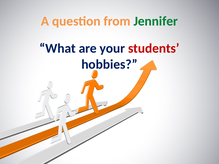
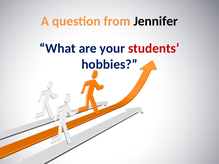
Jennifer colour: green -> black
